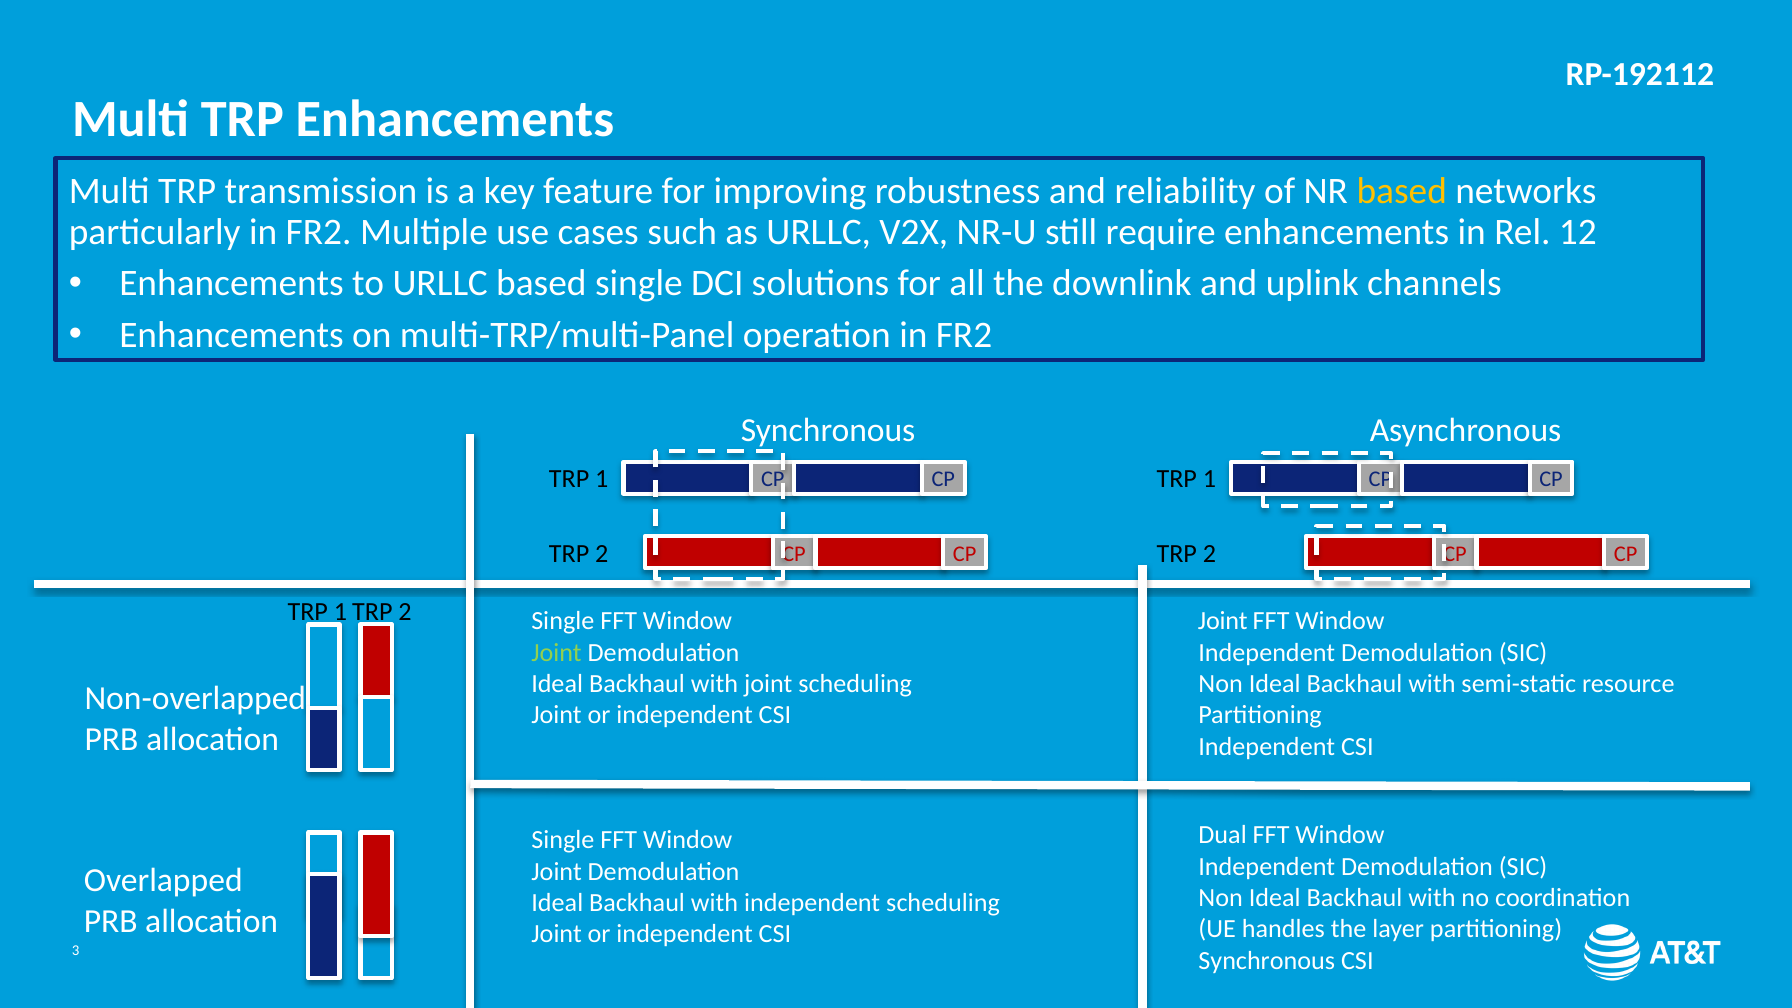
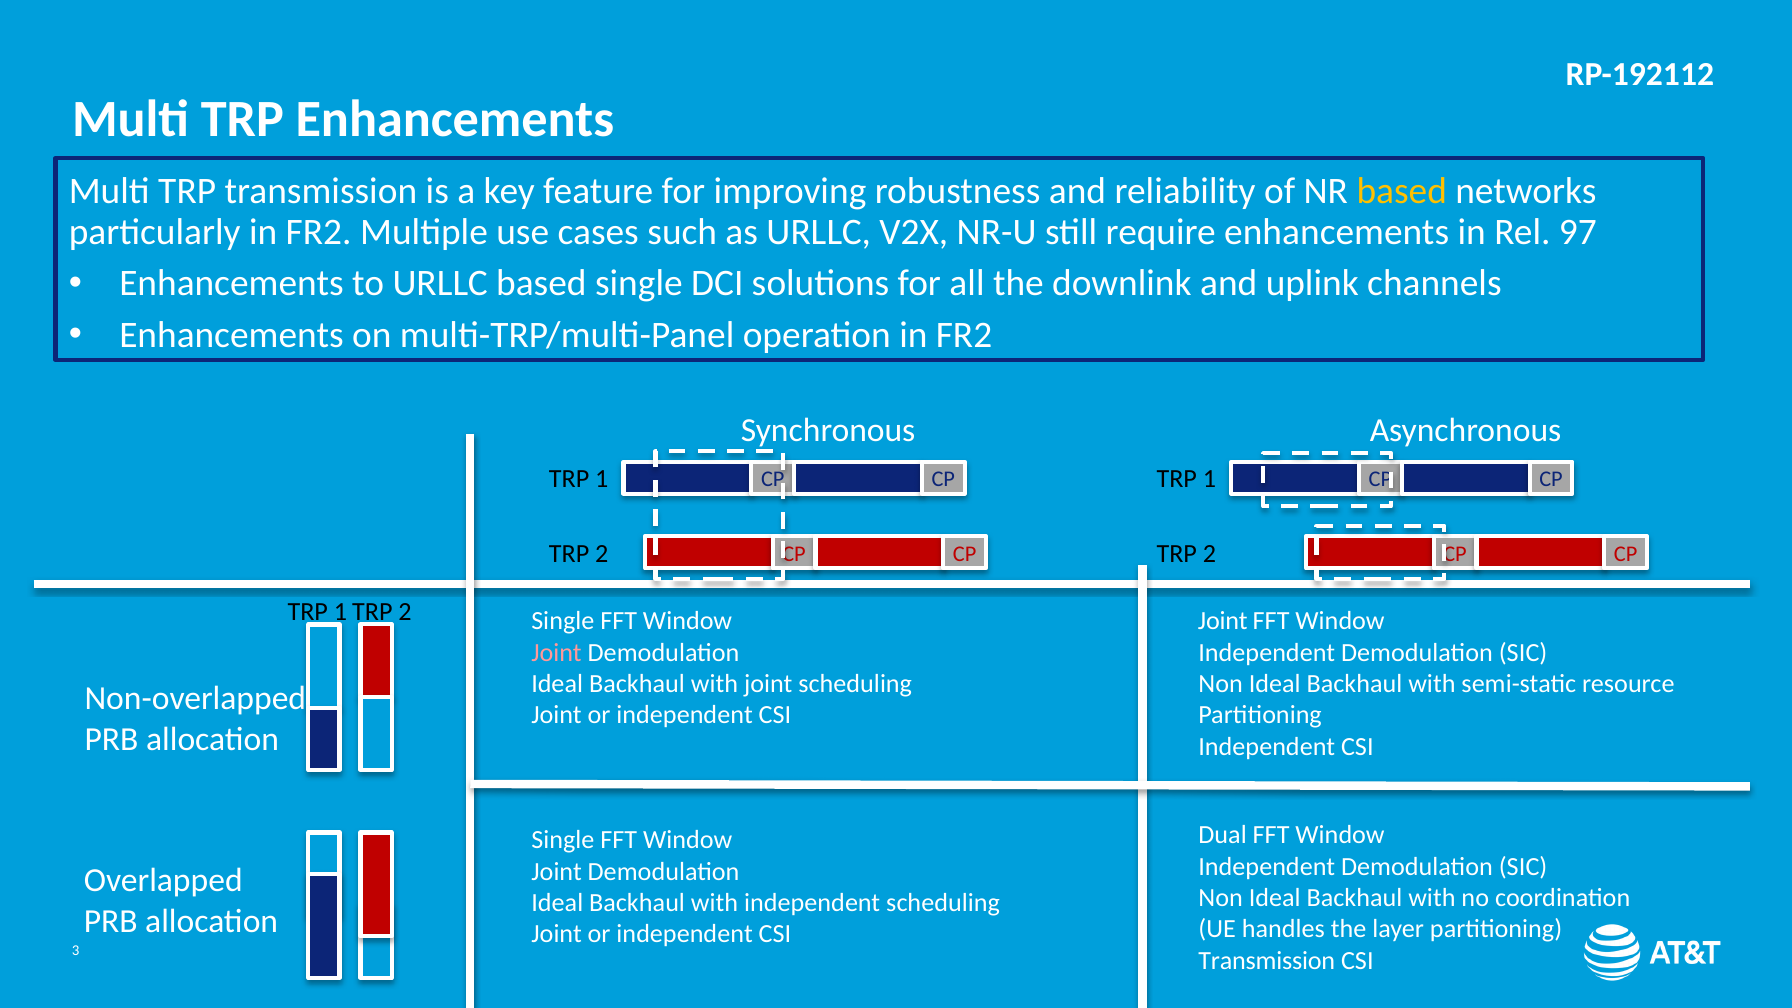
12: 12 -> 97
Joint at (557, 653) colour: light green -> pink
Synchronous at (1267, 961): Synchronous -> Transmission
